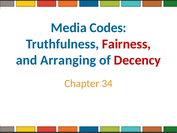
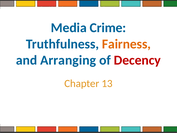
Codes: Codes -> Crime
Fairness colour: red -> orange
34: 34 -> 13
